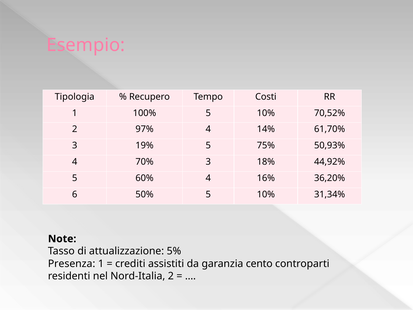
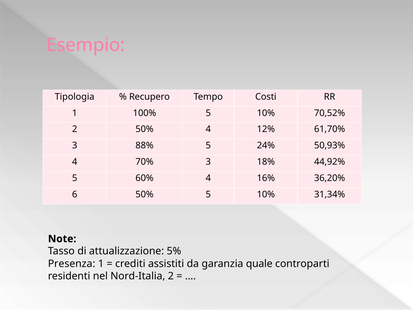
2 97%: 97% -> 50%
14%: 14% -> 12%
19%: 19% -> 88%
75%: 75% -> 24%
cento: cento -> quale
